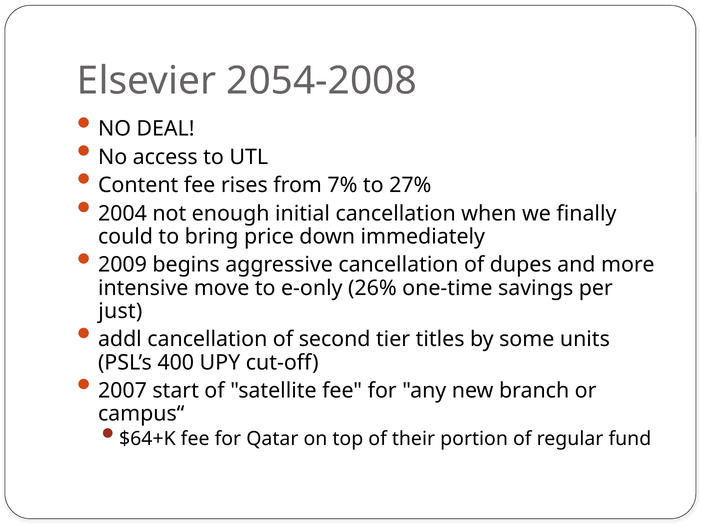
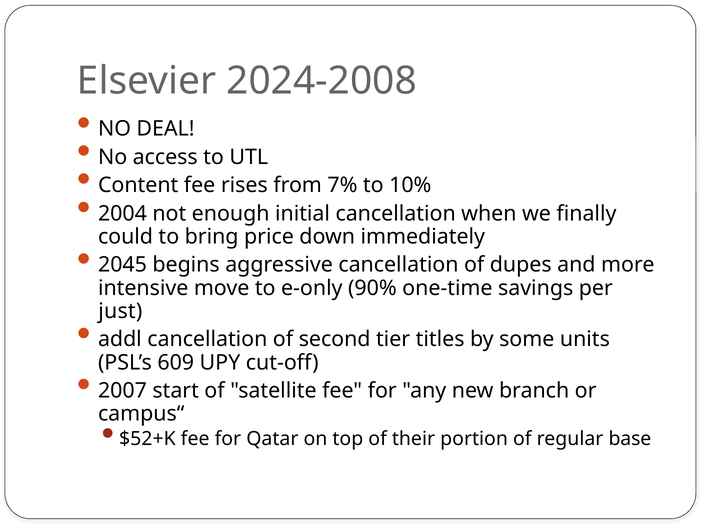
2054-2008: 2054-2008 -> 2024-2008
27%: 27% -> 10%
2009: 2009 -> 2045
26%: 26% -> 90%
400: 400 -> 609
$64+K: $64+K -> $52+K
fund: fund -> base
